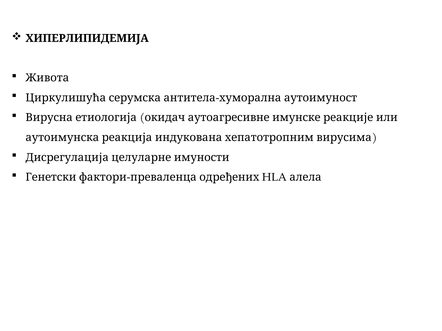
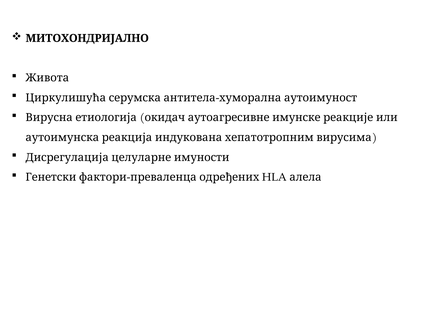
ХИПЕРЛИПИДЕМИЈА: ХИПЕРЛИПИДЕМИЈА -> МИТОХОНДРИЈАЛНО
